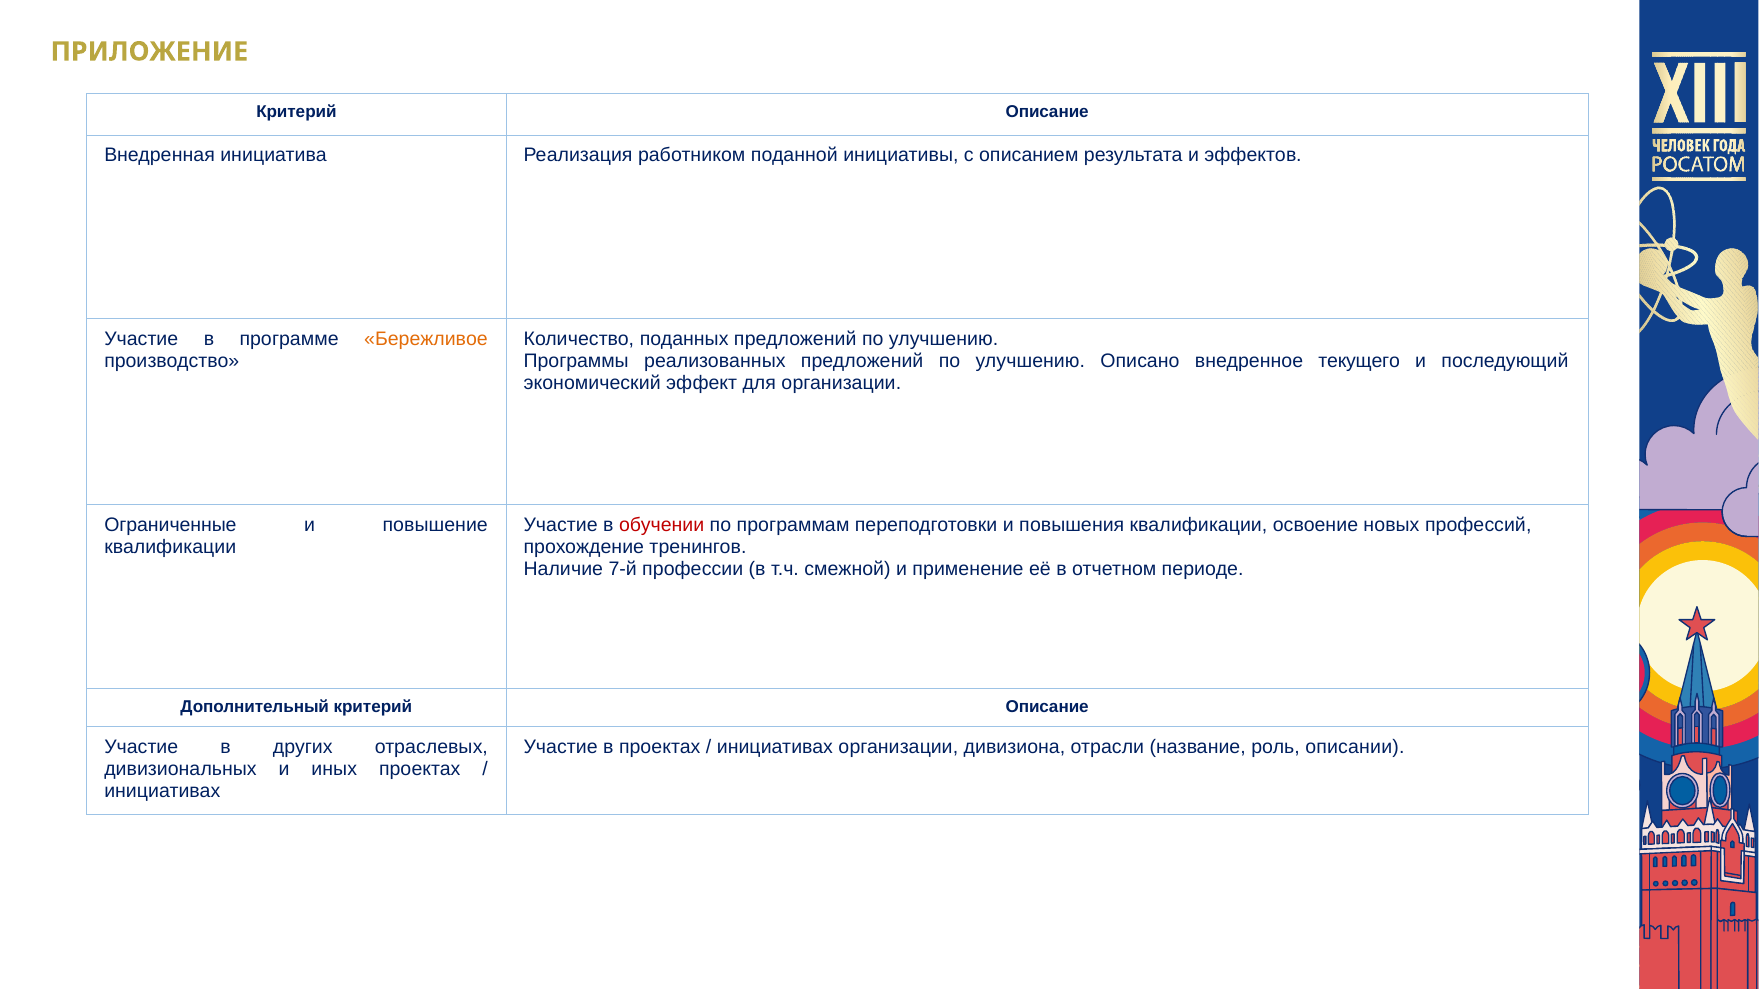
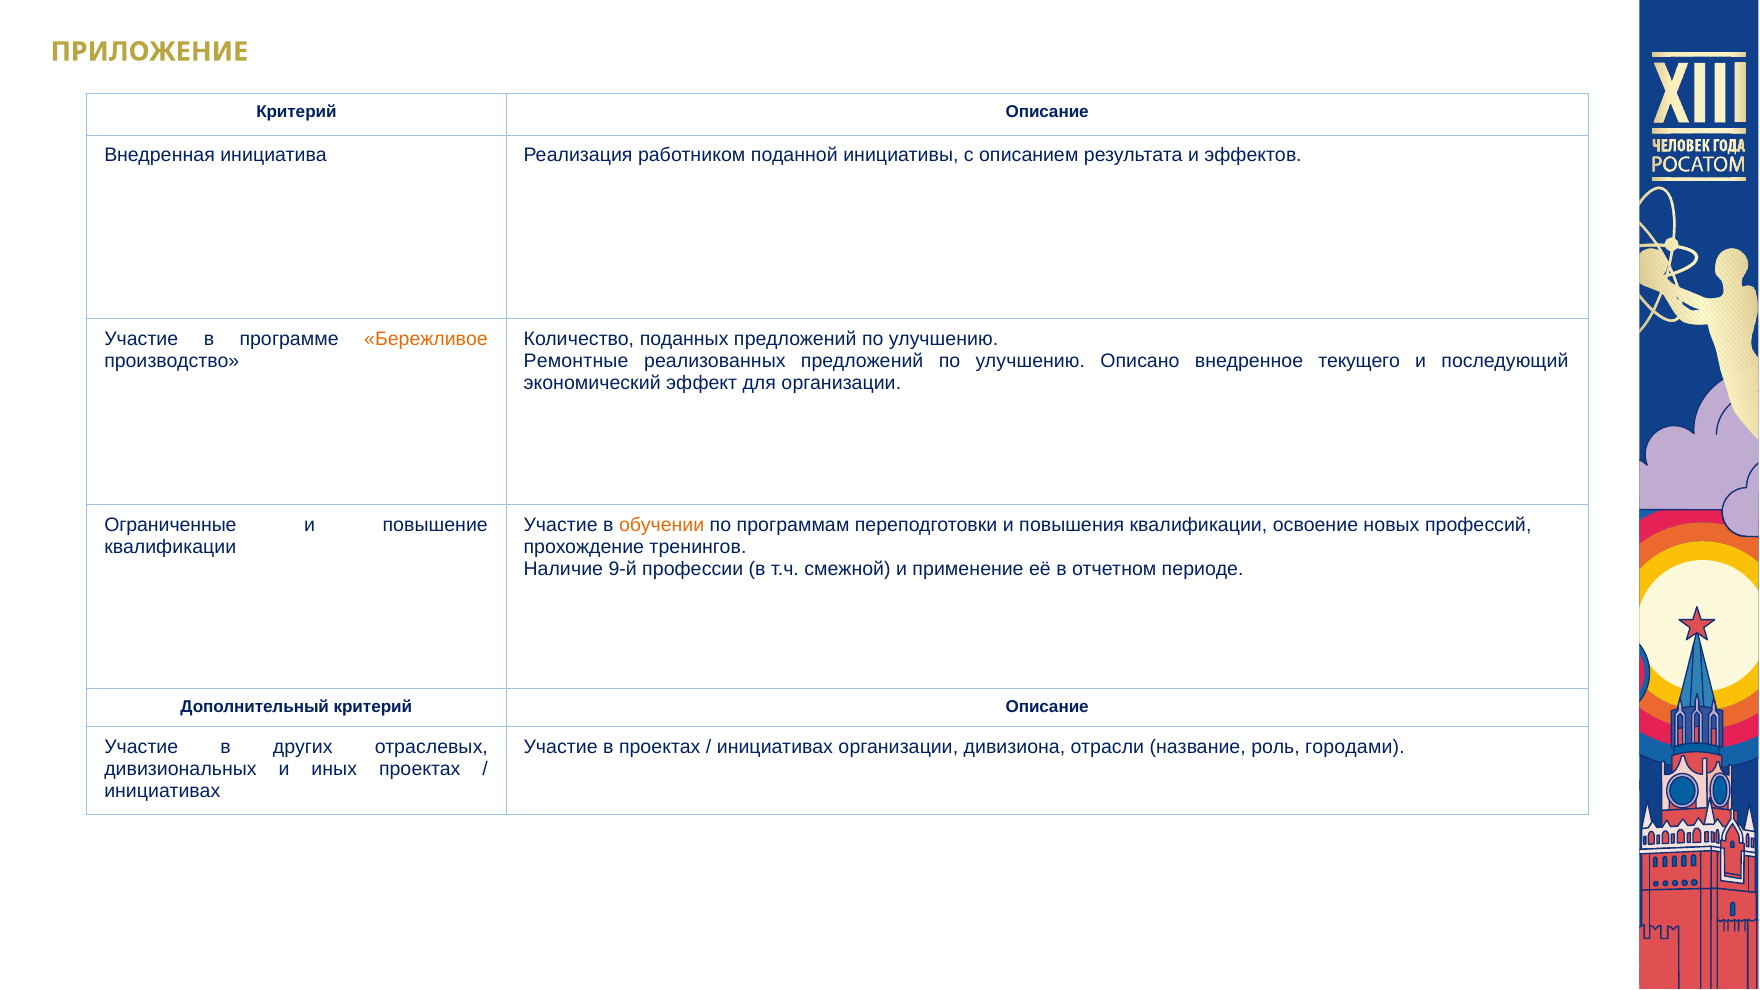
Программы: Программы -> Ремонтные
обучении colour: red -> orange
7-й: 7-й -> 9-й
описании: описании -> городами
